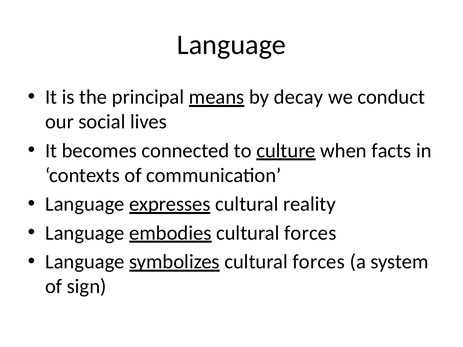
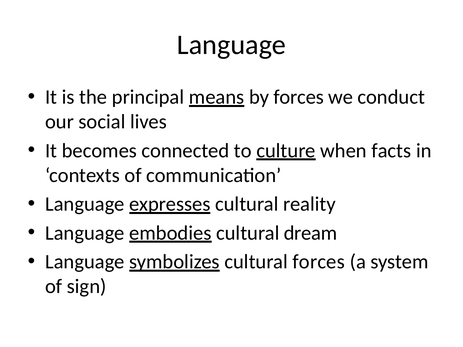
by decay: decay -> forces
forces at (310, 233): forces -> dream
